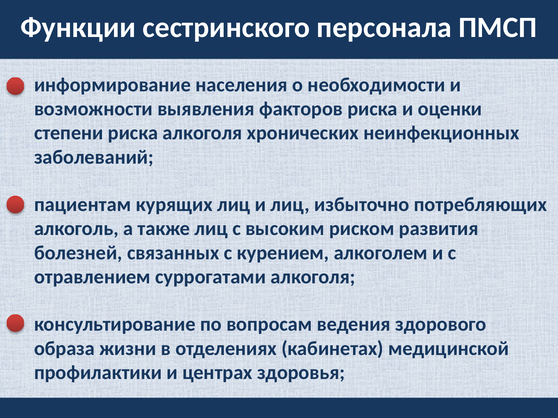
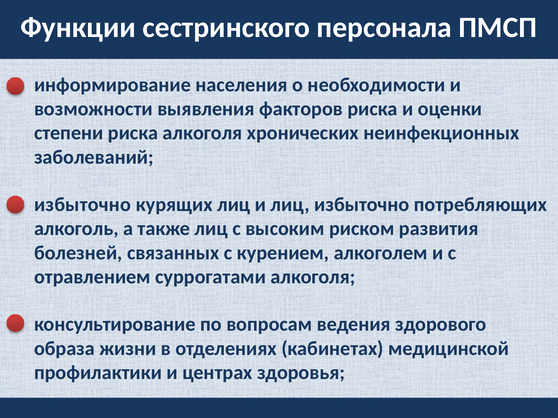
пациентам at (83, 205): пациентам -> избыточно
